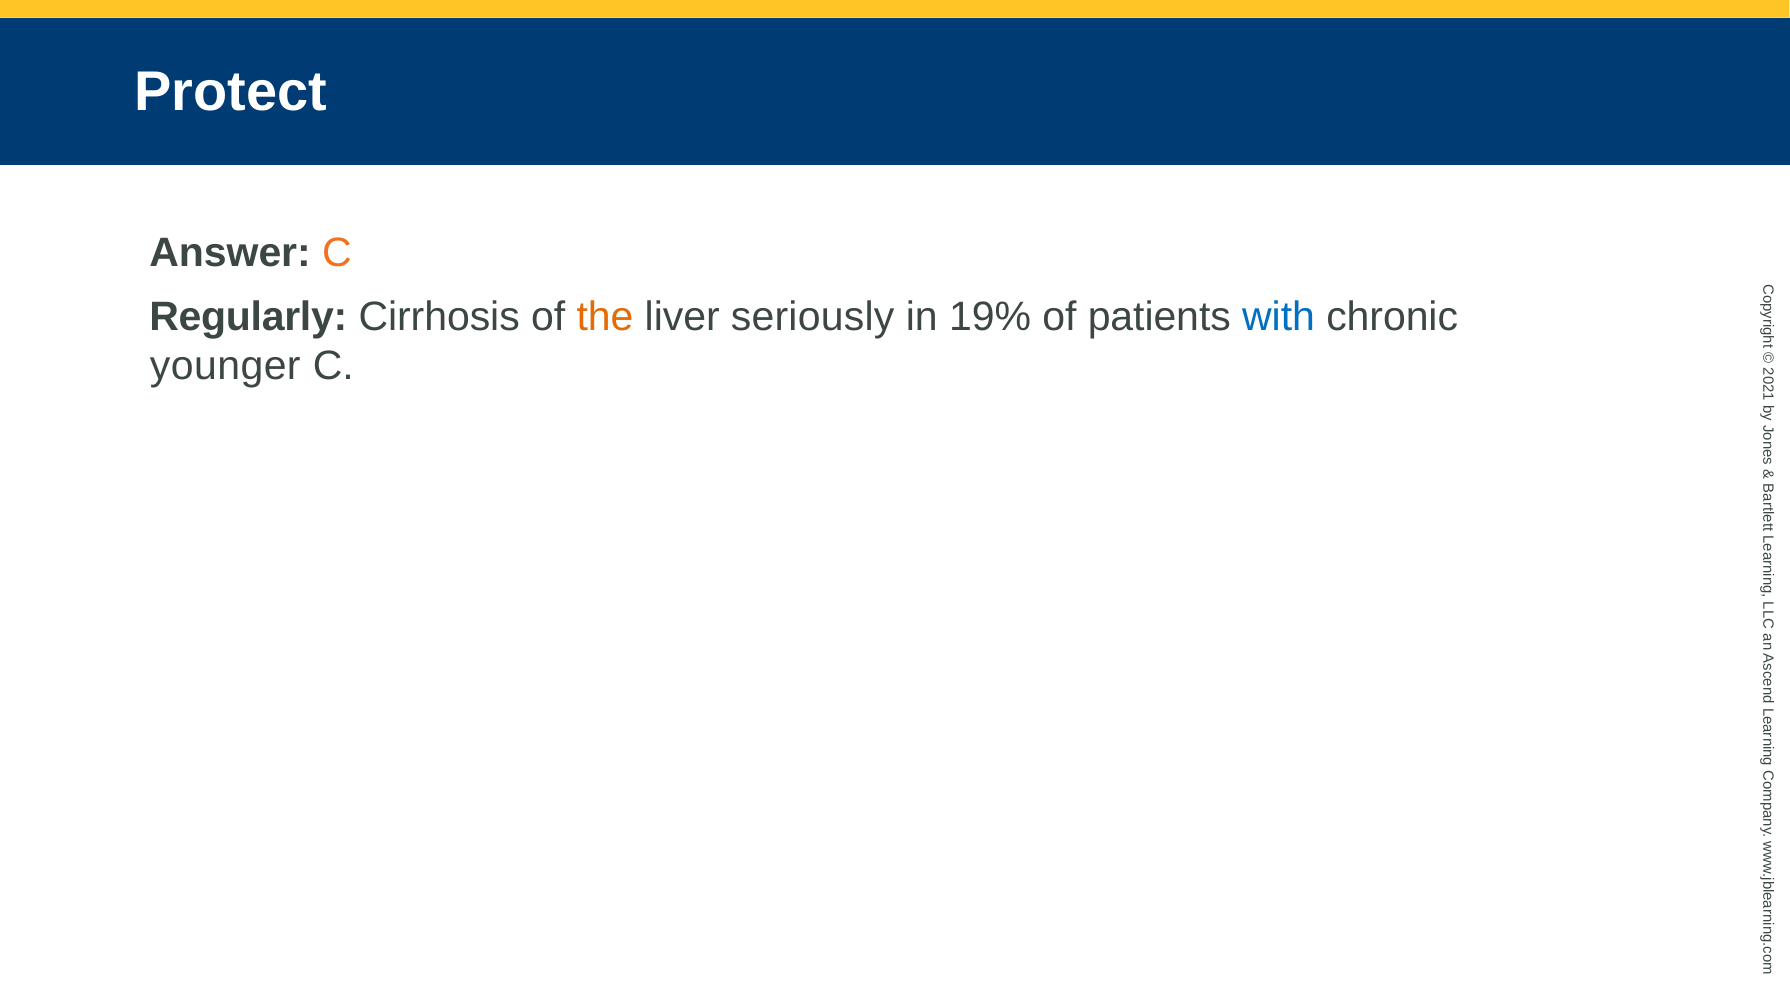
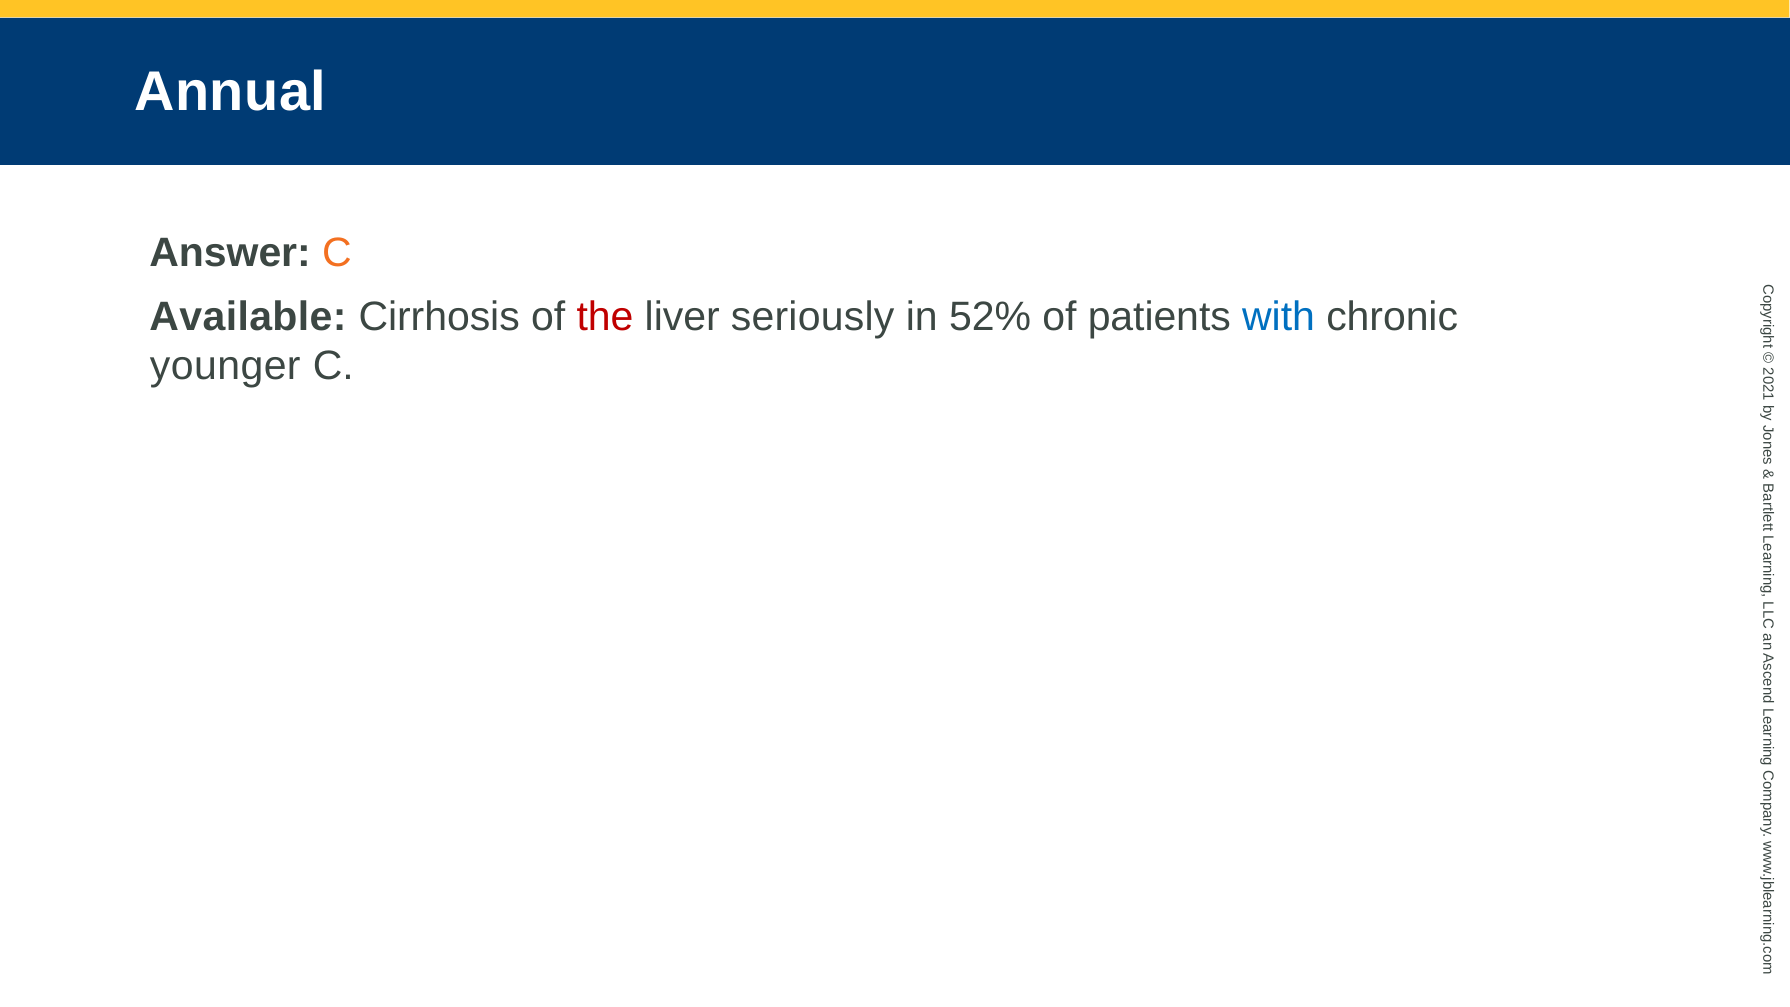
Protect: Protect -> Annual
Regularly: Regularly -> Available
the colour: orange -> red
19%: 19% -> 52%
